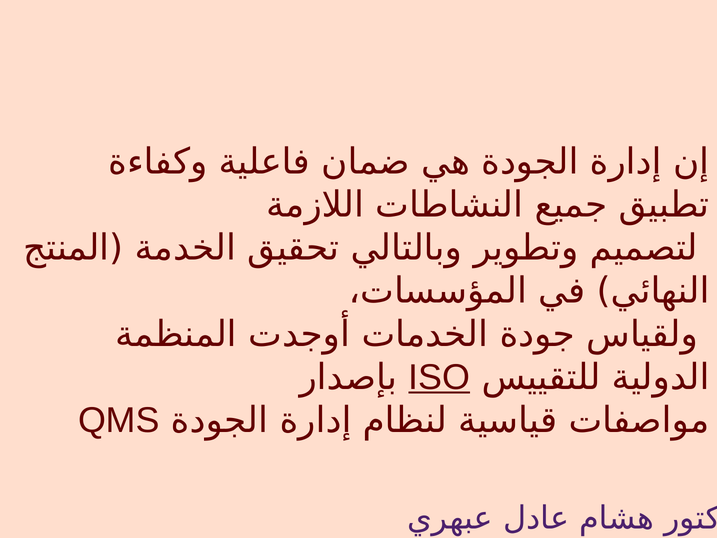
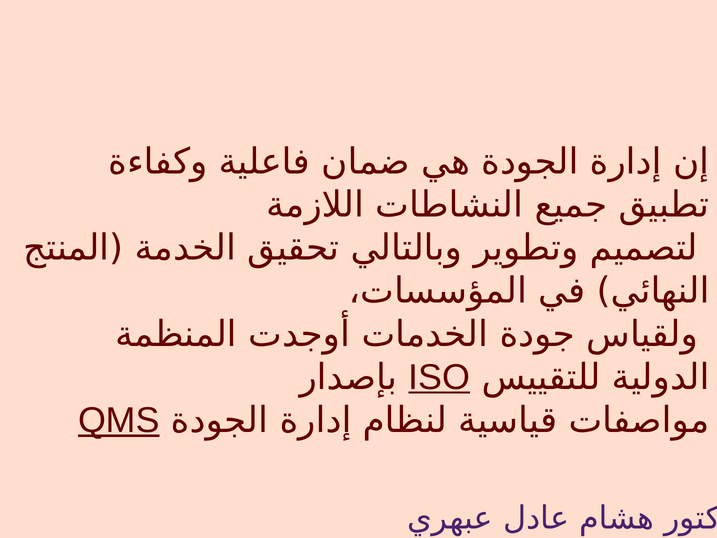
QMS underline: none -> present
